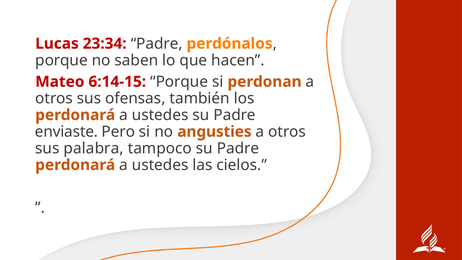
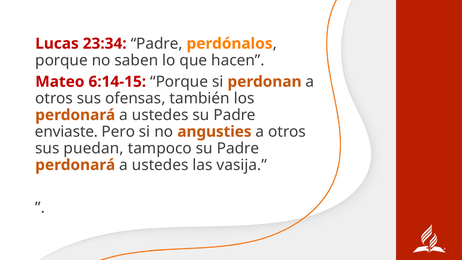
palabra: palabra -> puedan
cielos: cielos -> vasija
